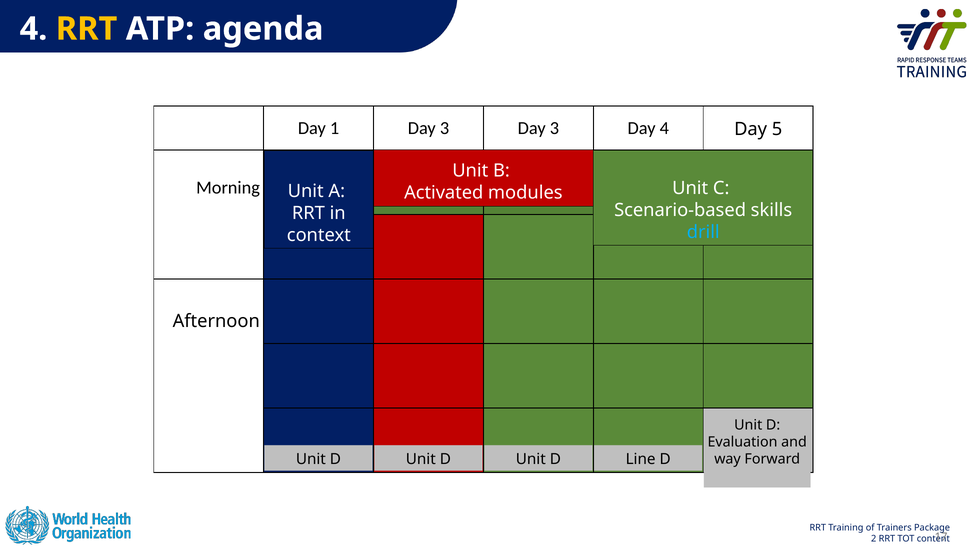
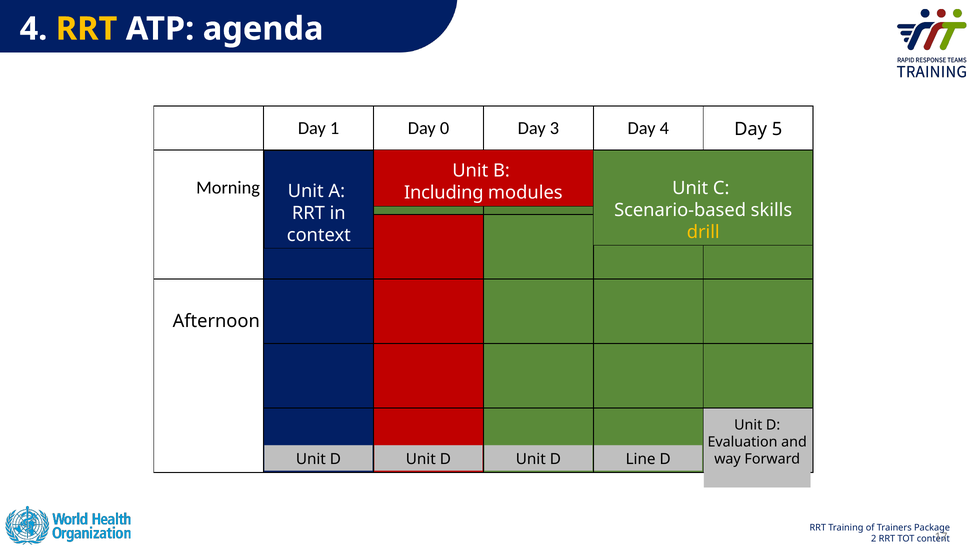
1 Day 3: 3 -> 0
Activated: Activated -> Including
drill colour: light blue -> yellow
